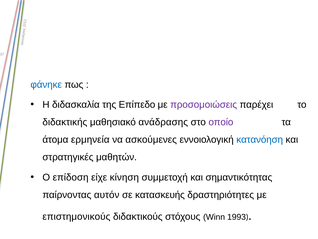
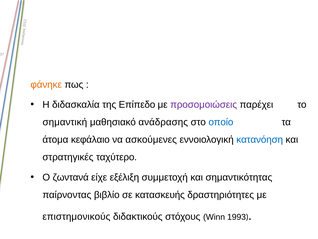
φάνηκε colour: blue -> orange
διδακτικής: διδακτικής -> σημαντική
οποίο colour: purple -> blue
ερμηνεία: ερμηνεία -> κεφάλαιο
μαθητών: μαθητών -> ταχύτερο
επίδοση: επίδοση -> ζωντανά
κίνηση: κίνηση -> εξέλιξη
αυτόν: αυτόν -> βιβλίο
